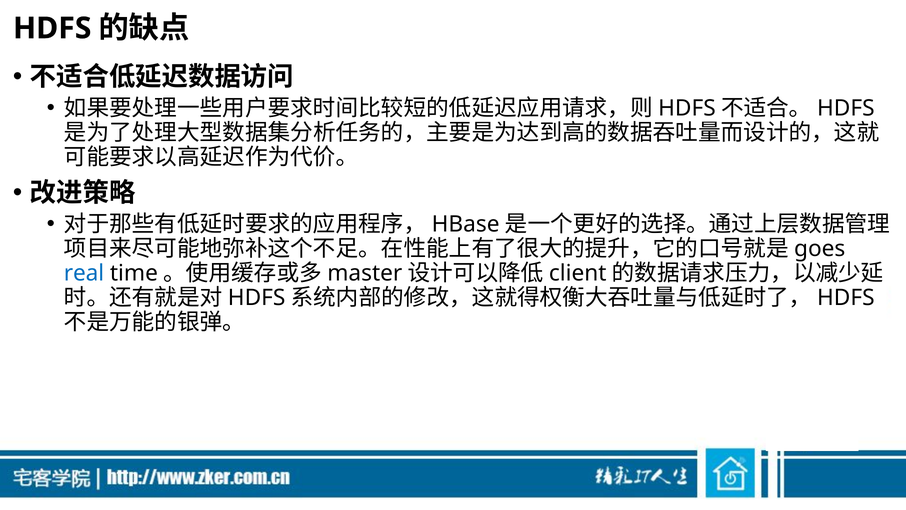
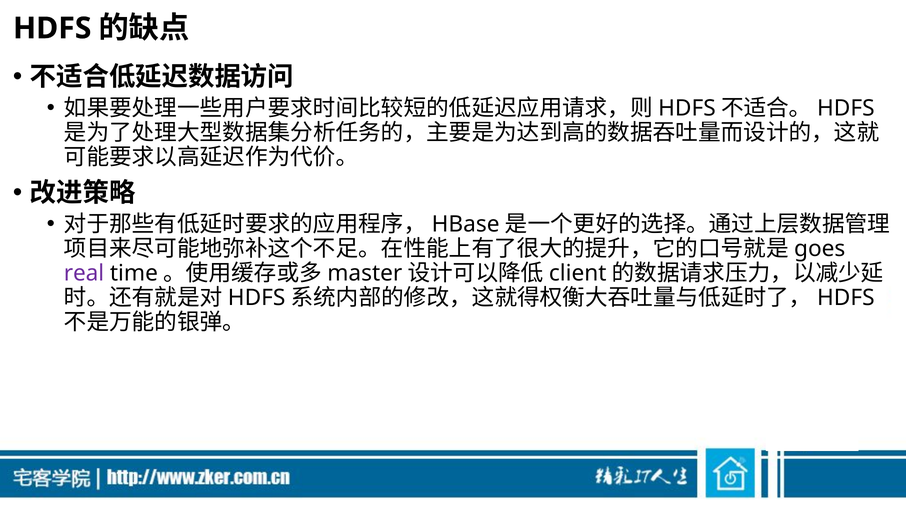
real colour: blue -> purple
